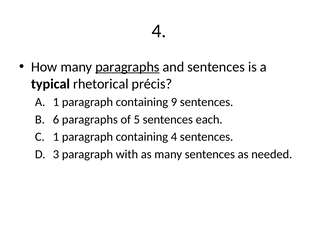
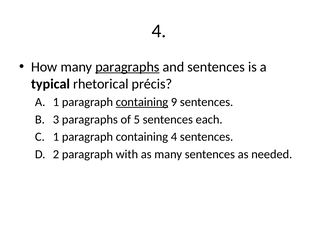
containing at (142, 102) underline: none -> present
6: 6 -> 3
3: 3 -> 2
